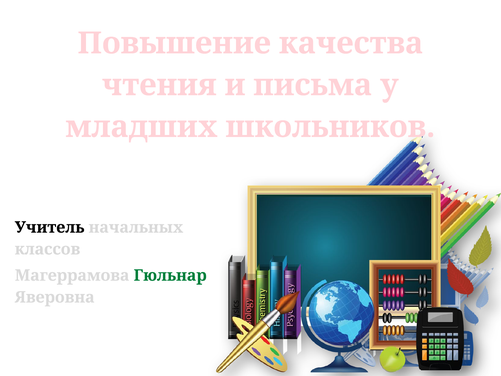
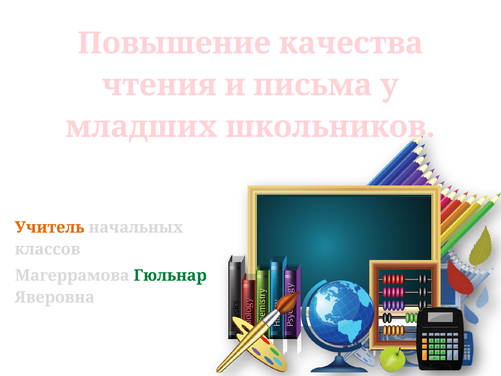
Учитель colour: black -> orange
